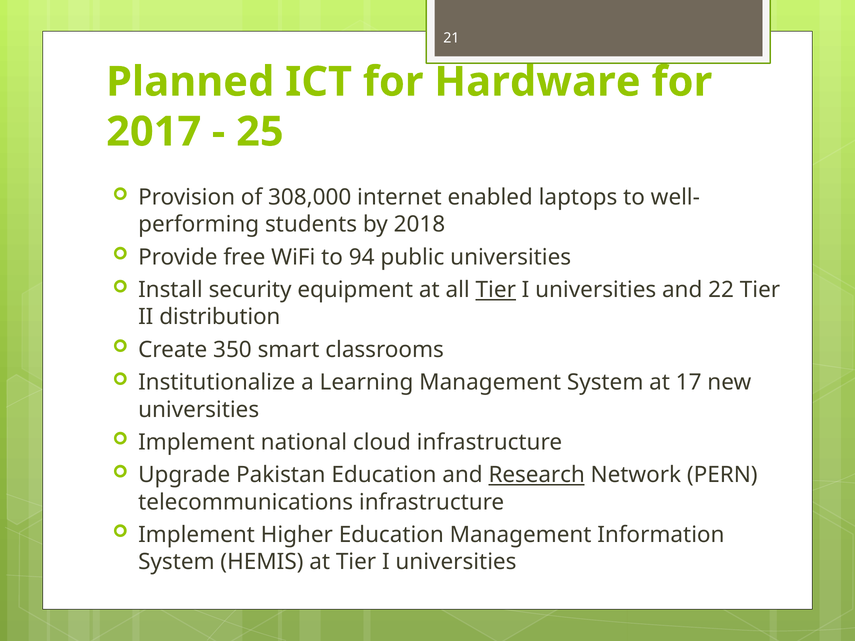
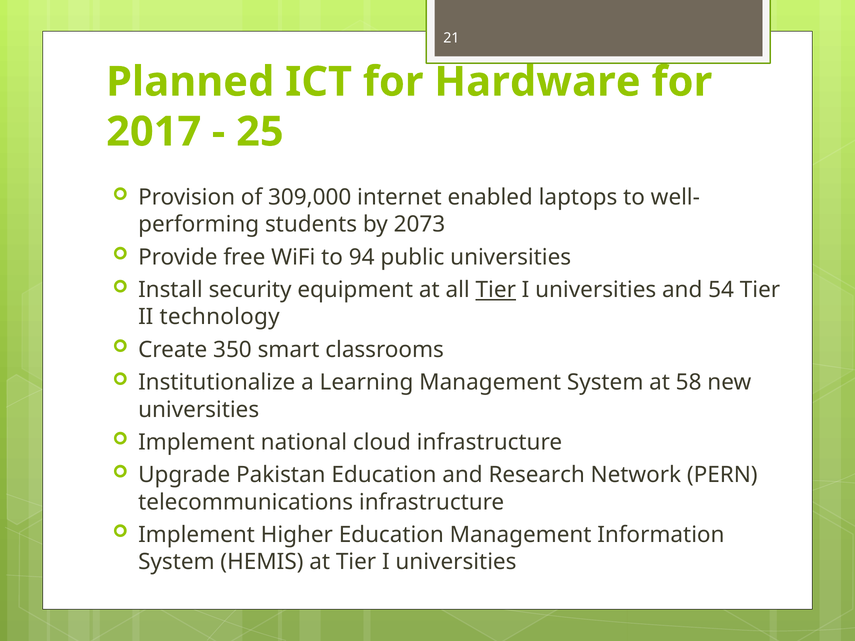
308,000: 308,000 -> 309,000
2018: 2018 -> 2073
22: 22 -> 54
distribution: distribution -> technology
17: 17 -> 58
Research underline: present -> none
